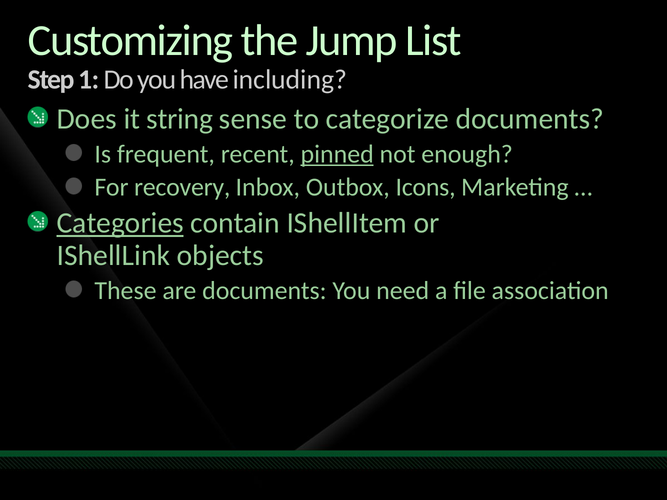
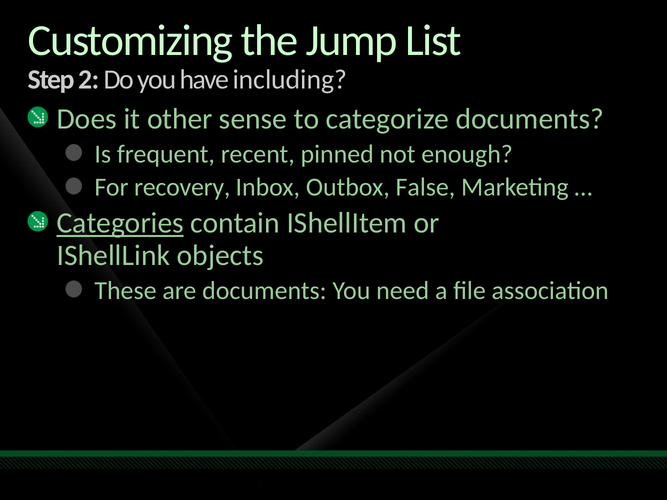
1: 1 -> 2
string: string -> other
pinned underline: present -> none
Icons: Icons -> False
